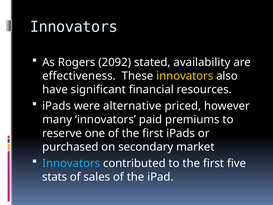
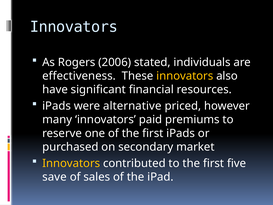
2092: 2092 -> 2006
availability: availability -> individuals
Innovators at (71, 163) colour: light blue -> yellow
stats: stats -> save
